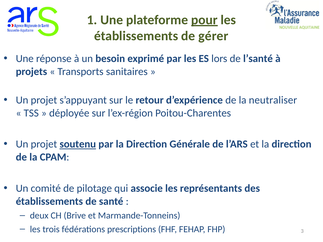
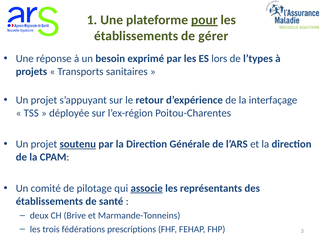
l’santé: l’santé -> l’types
neutraliser: neutraliser -> interfaçage
associe underline: none -> present
